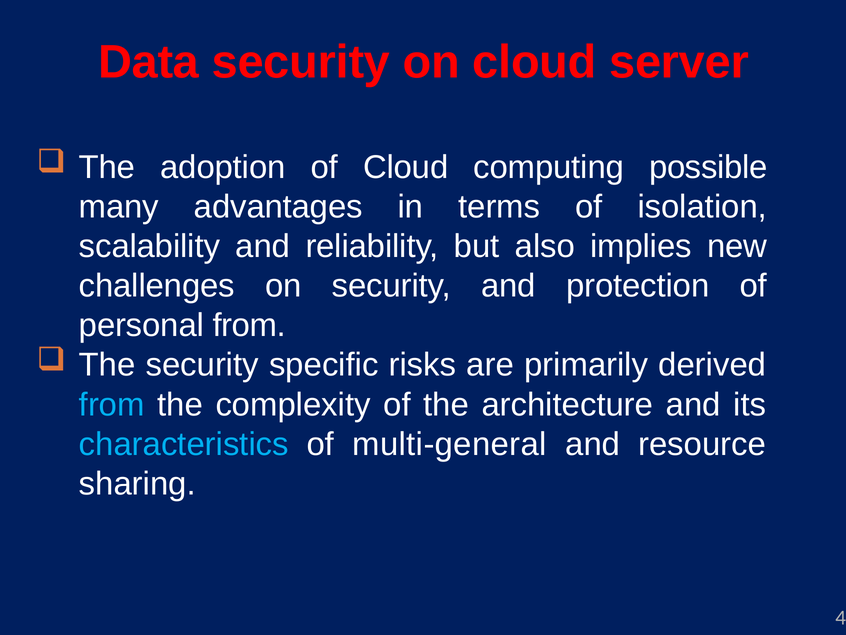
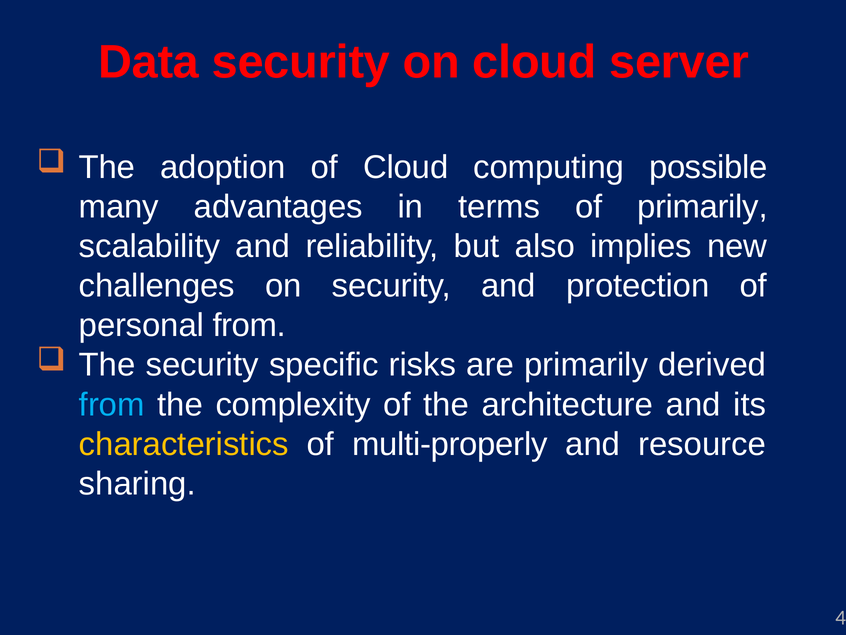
of isolation: isolation -> primarily
characteristics colour: light blue -> yellow
multi-general: multi-general -> multi-properly
